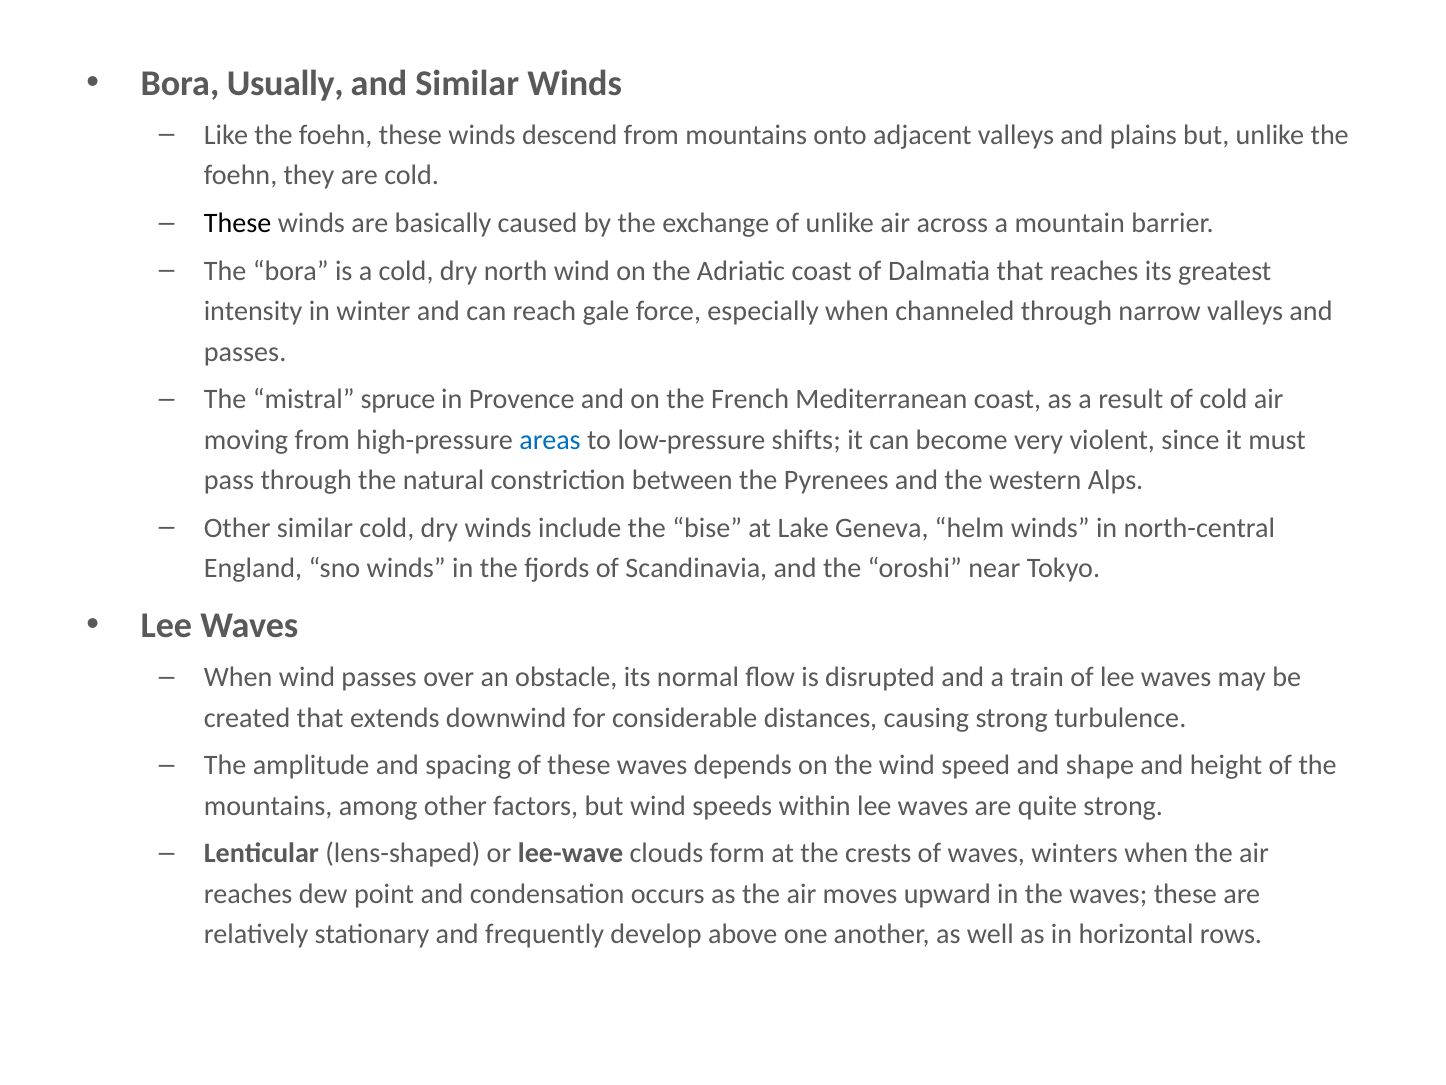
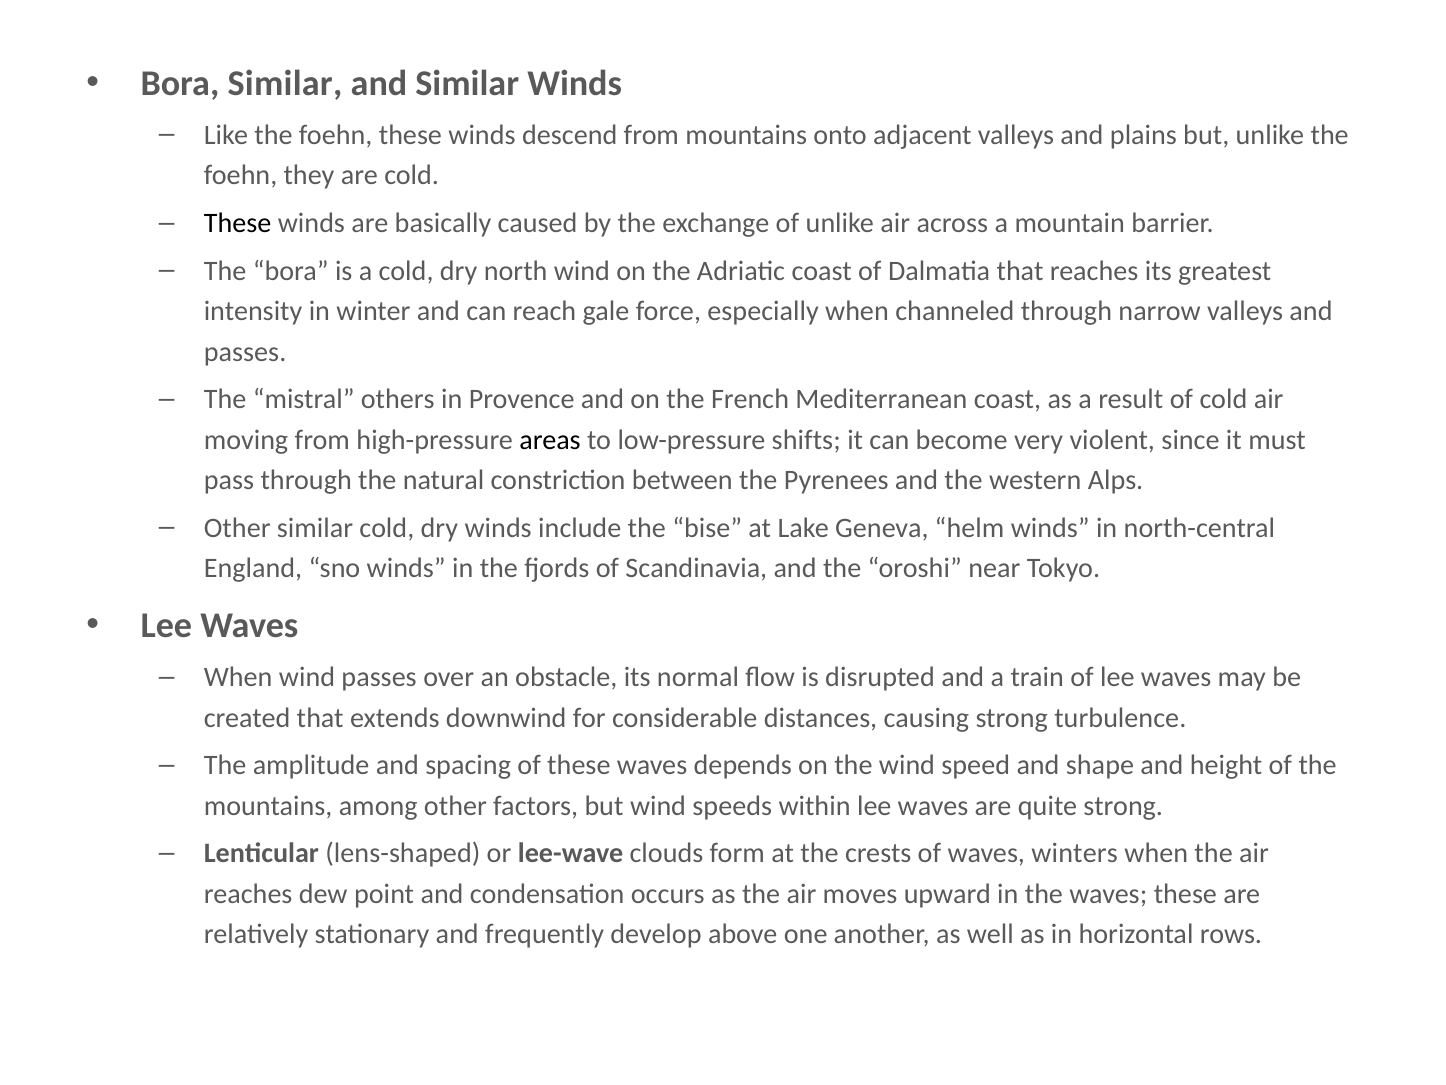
Bora Usually: Usually -> Similar
spruce: spruce -> others
areas colour: blue -> black
